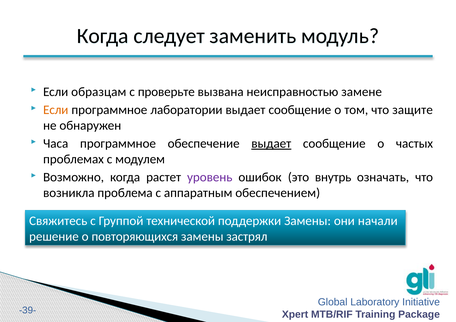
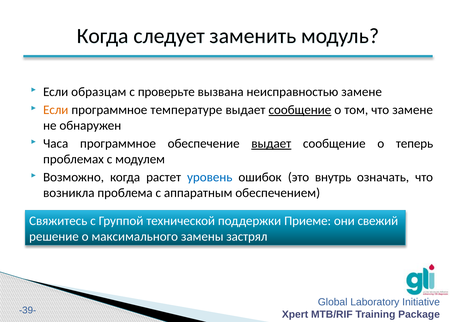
лаборатории: лаборатории -> температуре
сообщение at (300, 110) underline: none -> present
что защите: защите -> замене
частых: частых -> теперь
уровень colour: purple -> blue
поддержки Замены: Замены -> Приеме
начали: начали -> свежий
повторяющихся: повторяющихся -> максимального
